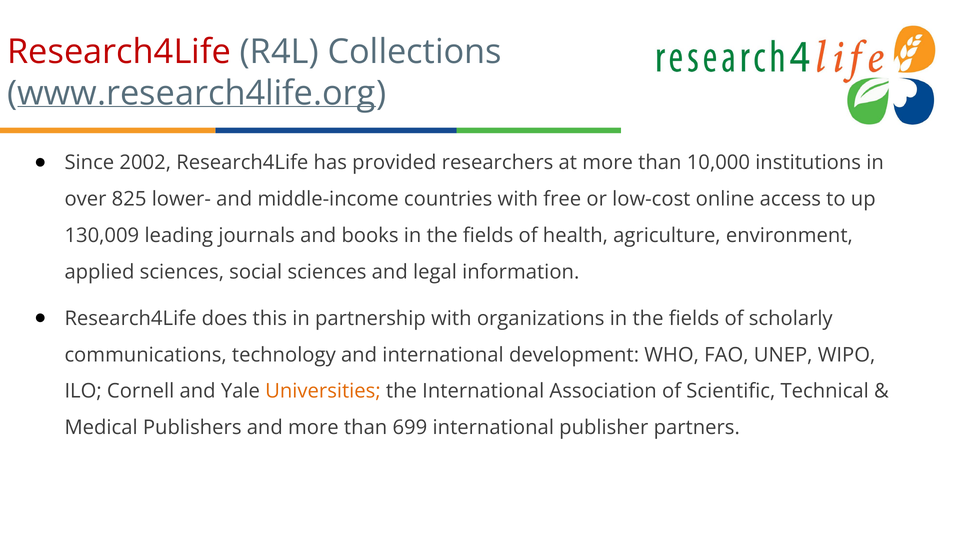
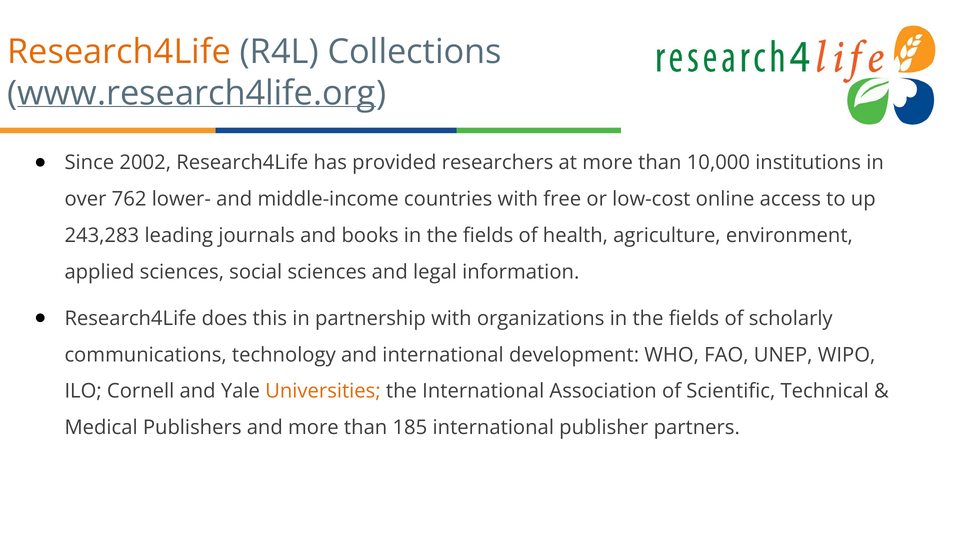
Research4Life at (119, 52) colour: red -> orange
825: 825 -> 762
130,009: 130,009 -> 243,283
699: 699 -> 185
